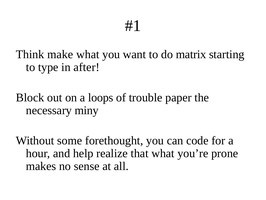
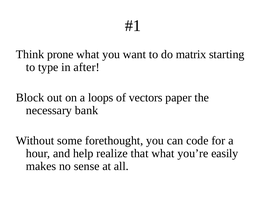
make: make -> prone
trouble: trouble -> vectors
miny: miny -> bank
prone: prone -> easily
